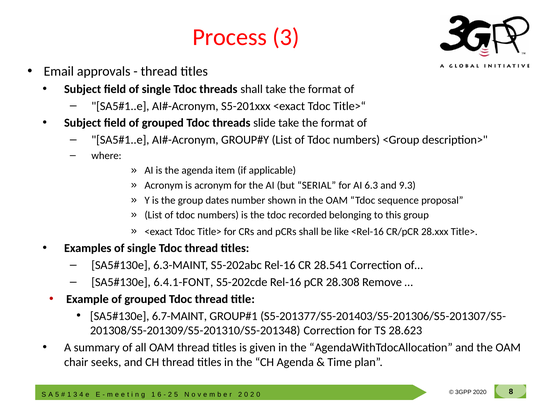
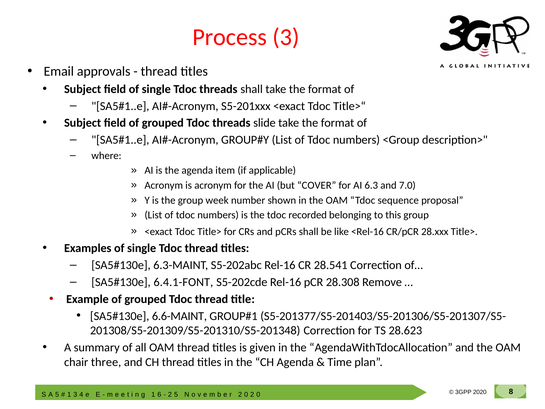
SERIAL: SERIAL -> COVER
9.3: 9.3 -> 7.0
dates: dates -> week
6.7-MAINT: 6.7-MAINT -> 6.6-MAINT
seeks: seeks -> three
